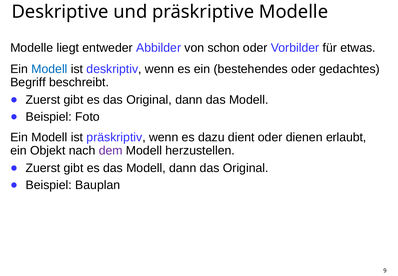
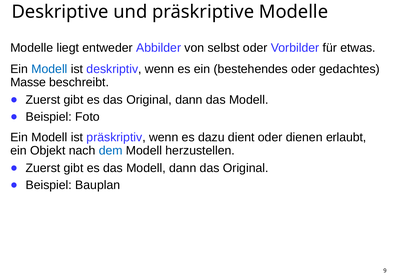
schon: schon -> selbst
Begriff: Begriff -> Masse
dem colour: purple -> blue
